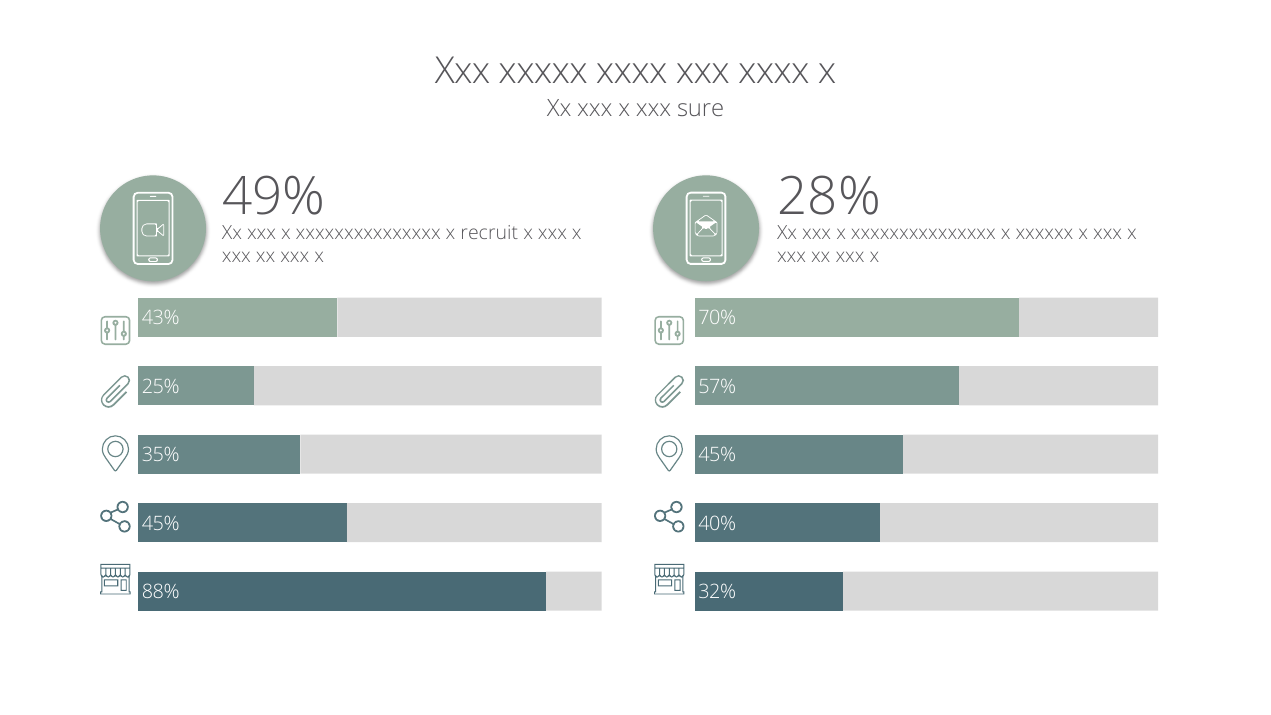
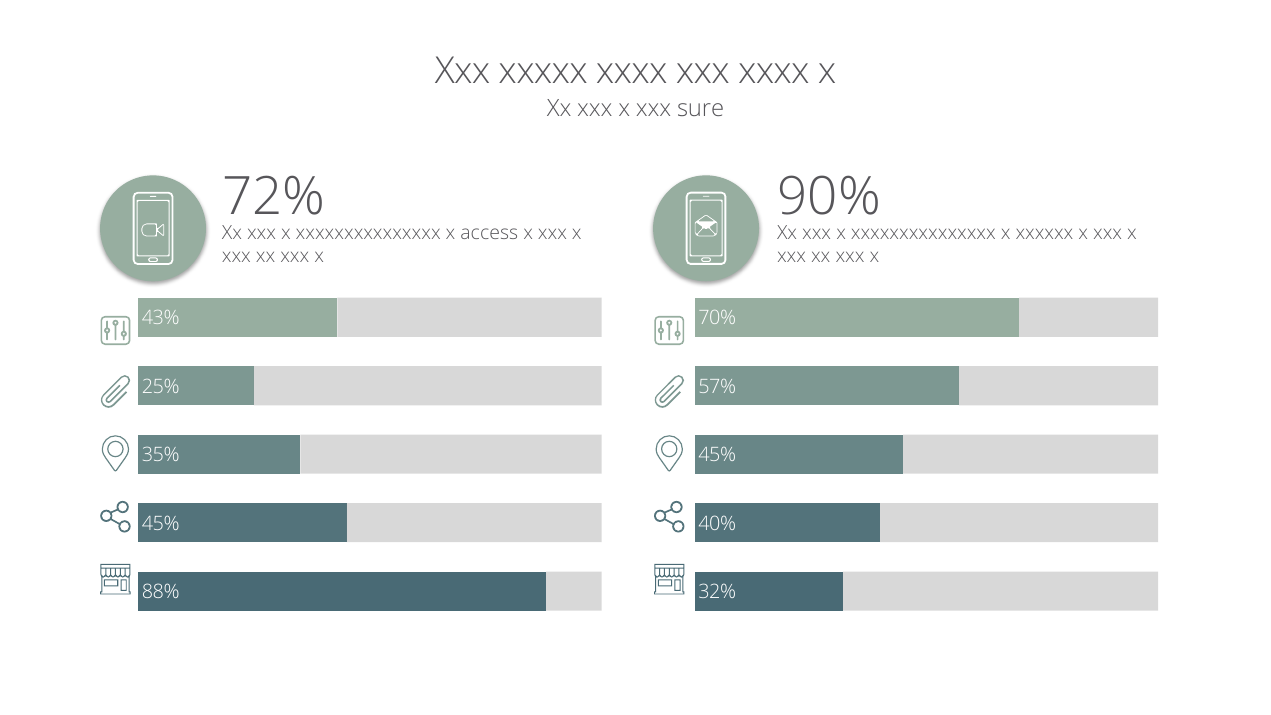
49%: 49% -> 72%
28%: 28% -> 90%
recruit: recruit -> access
